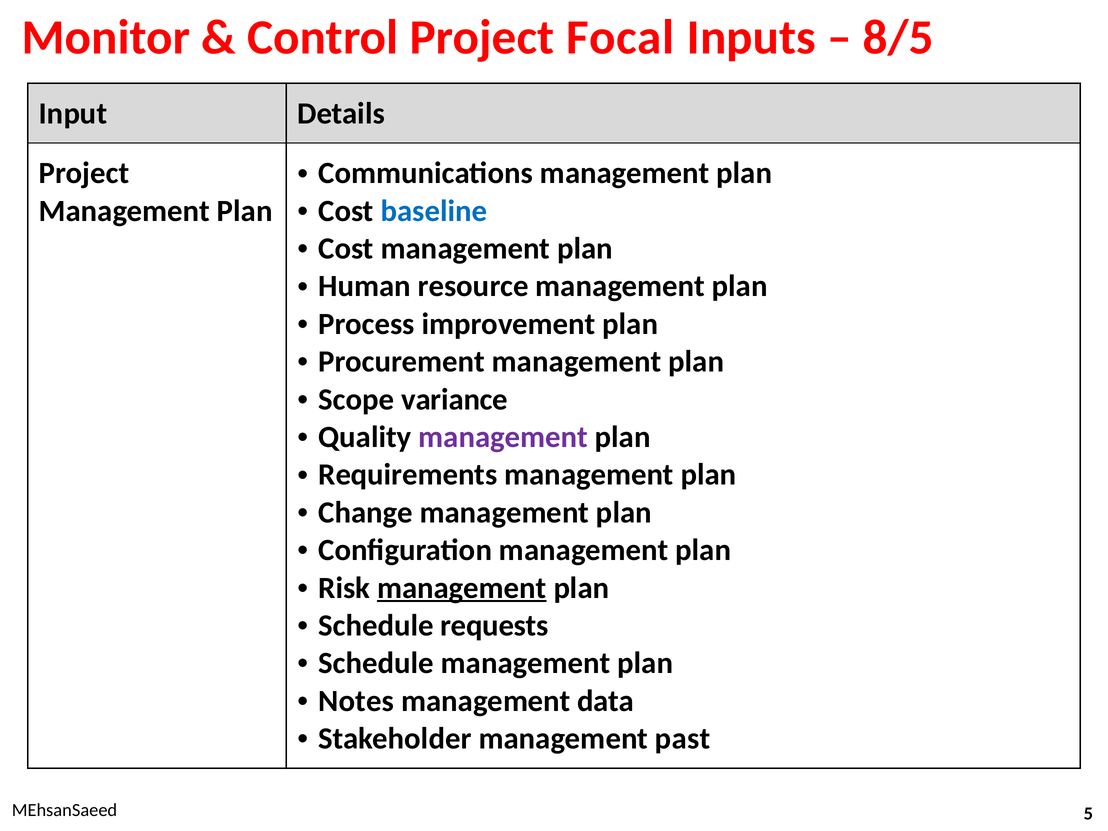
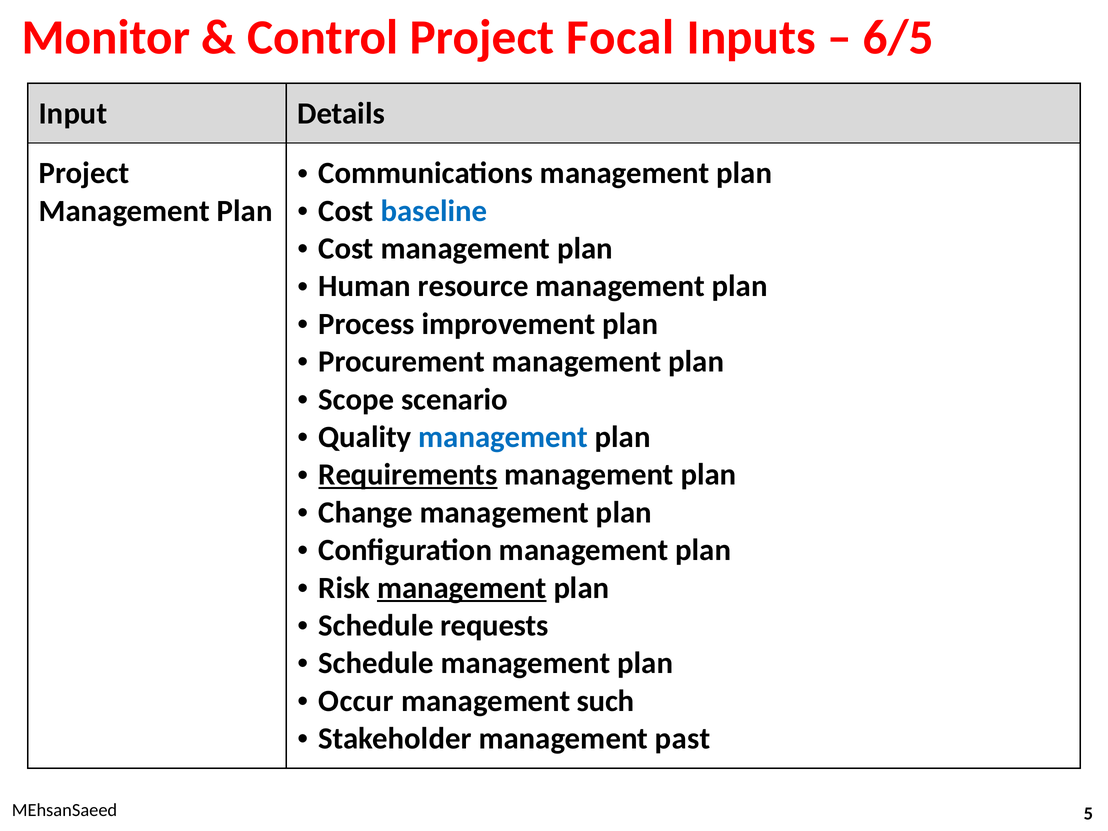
8/5: 8/5 -> 6/5
variance: variance -> scenario
management at (503, 437) colour: purple -> blue
Requirements underline: none -> present
Notes: Notes -> Occur
data: data -> such
